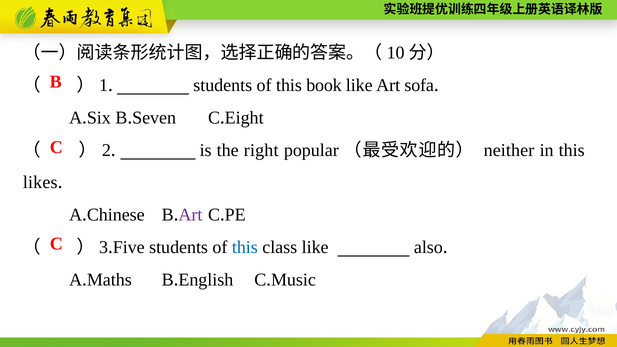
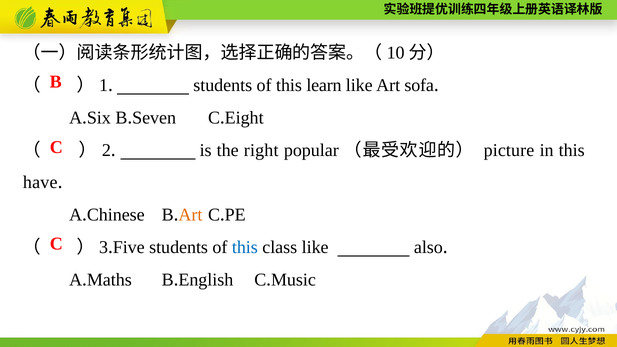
book: book -> learn
neither: neither -> picture
likes: likes -> have
Art at (190, 215) colour: purple -> orange
